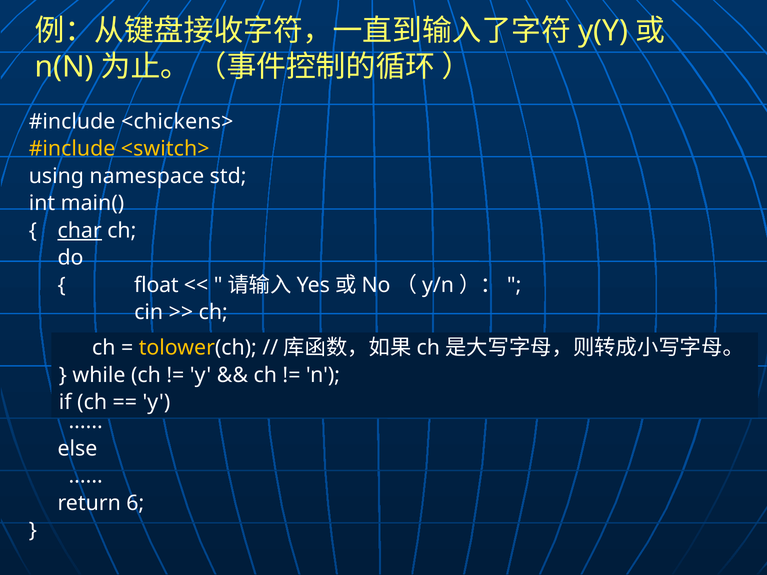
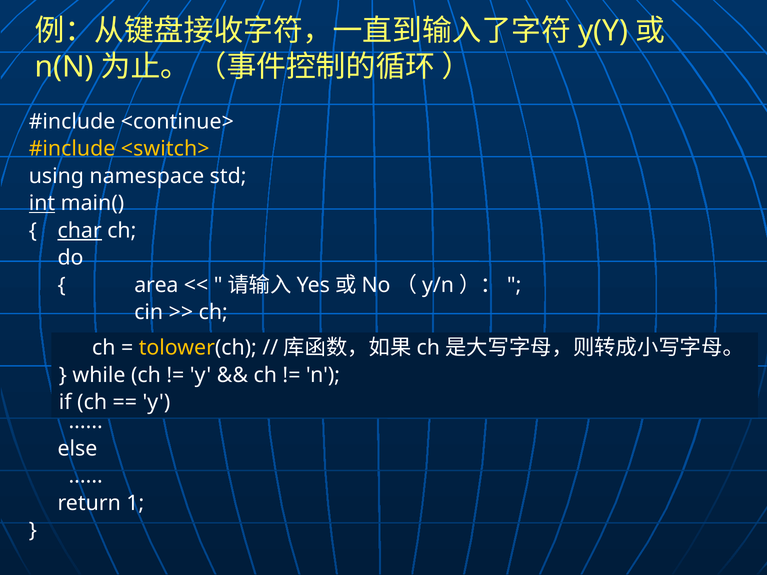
<chickens>: <chickens> -> <continue>
int underline: none -> present
float: float -> area
6: 6 -> 1
